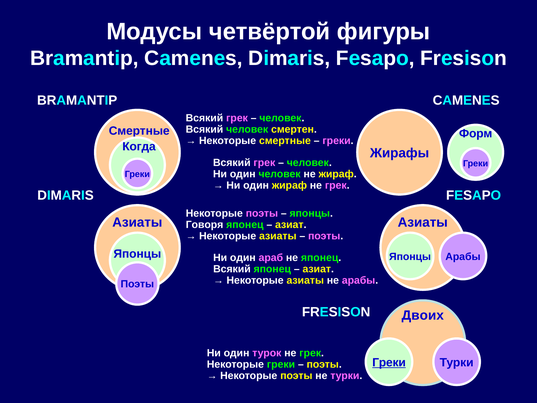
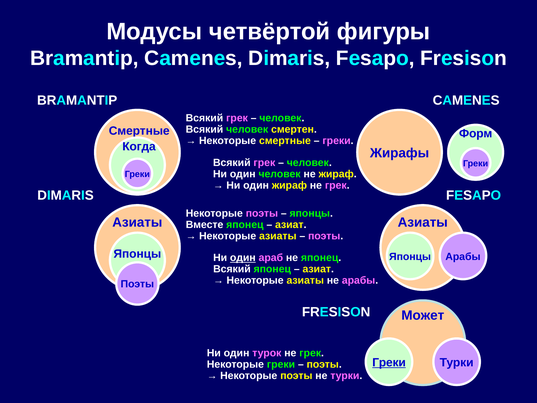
Говоря: Говоря -> Вместе
один at (243, 258) underline: none -> present
Двоих: Двоих -> Может
